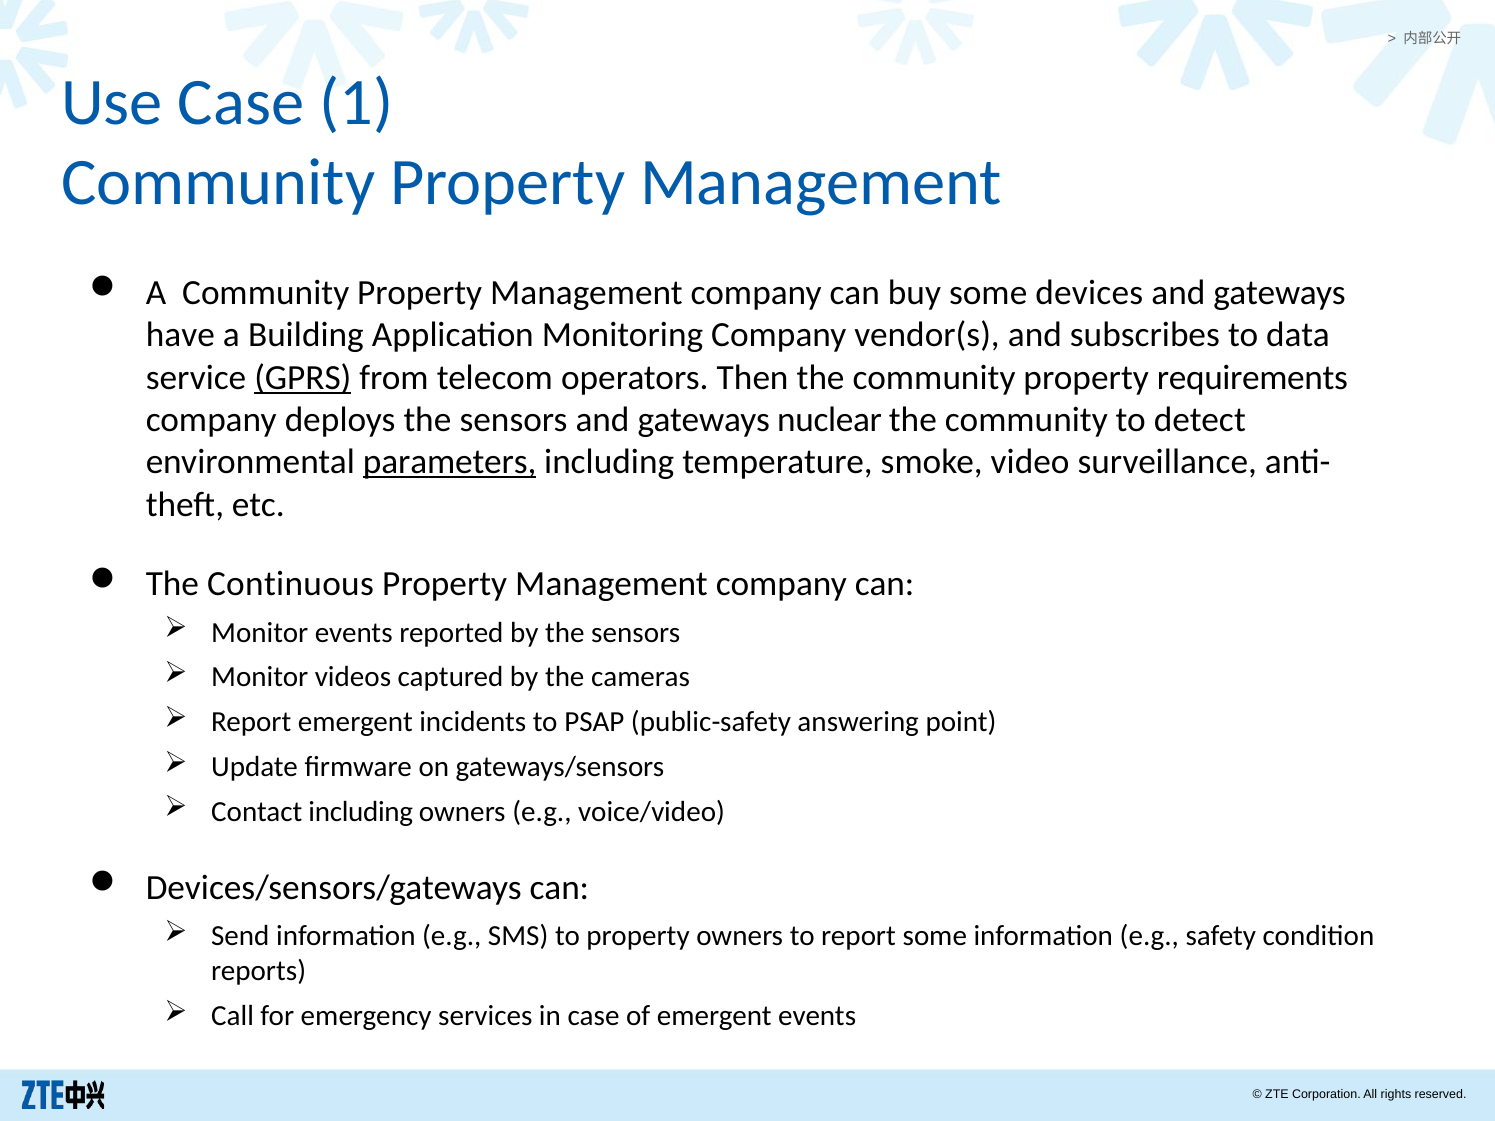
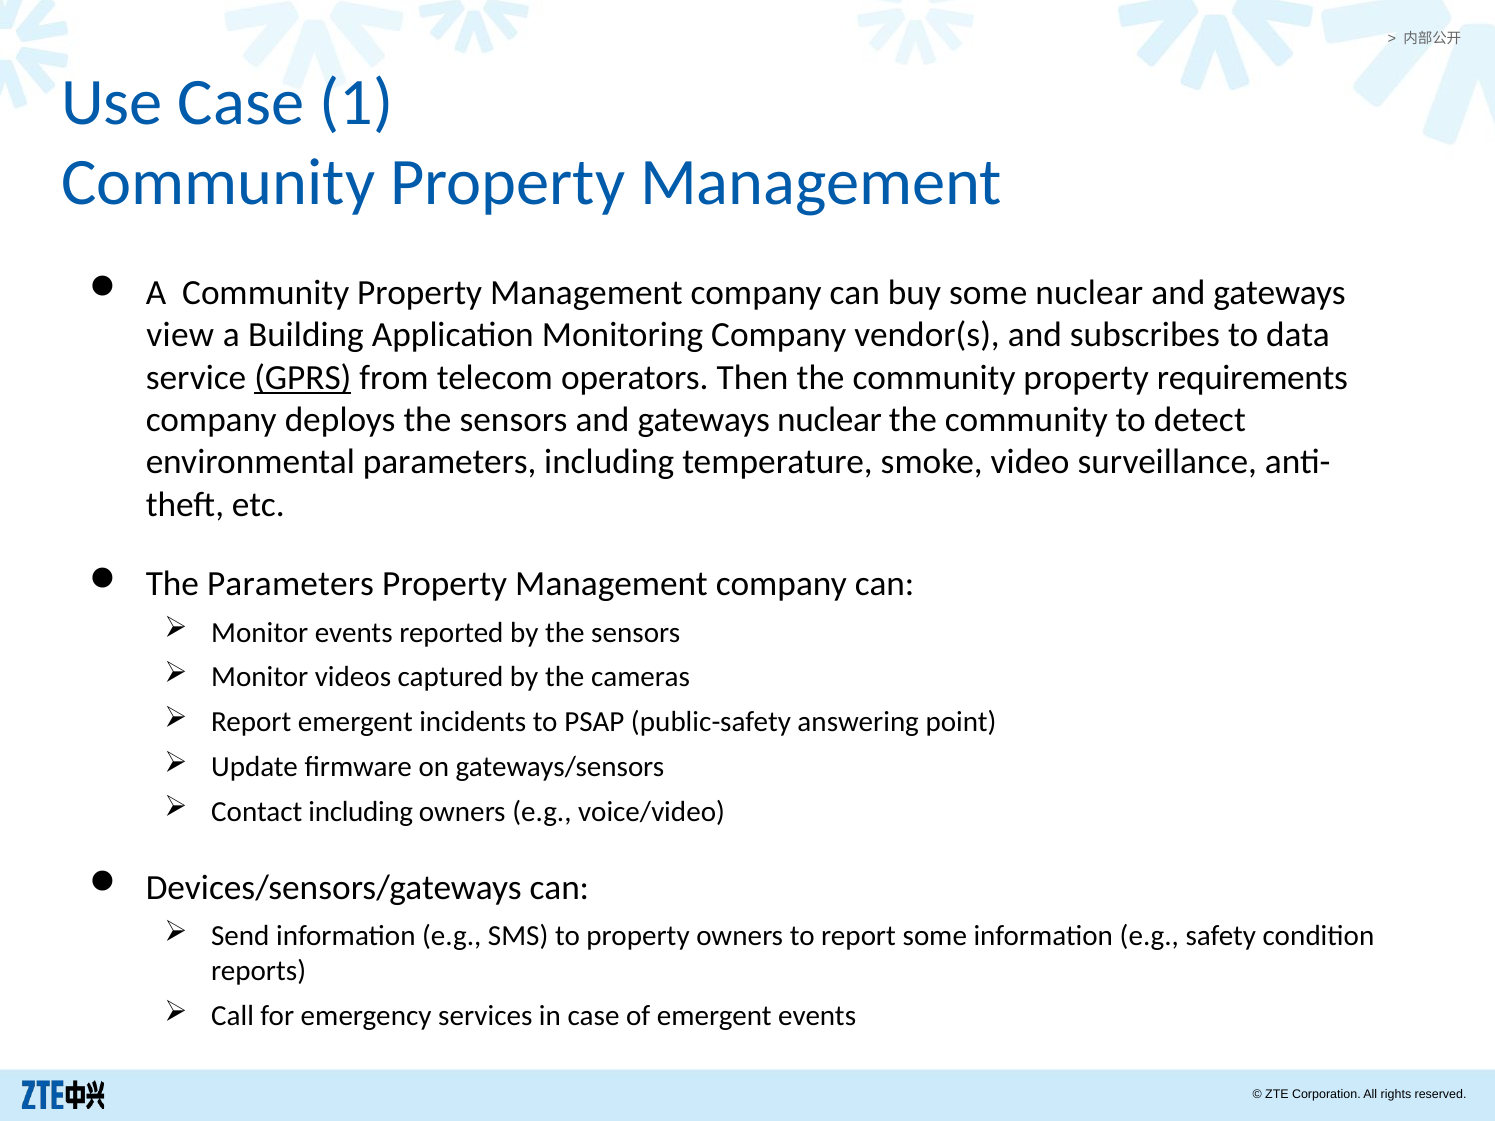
some devices: devices -> nuclear
have: have -> view
parameters at (450, 462) underline: present -> none
The Continuous: Continuous -> Parameters
